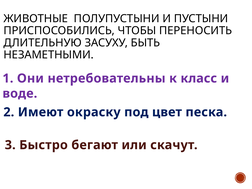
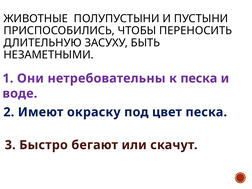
к класс: класс -> песка
